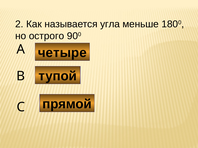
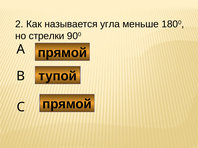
острого: острого -> стрелки
четыре at (62, 53): четыре -> прямой
